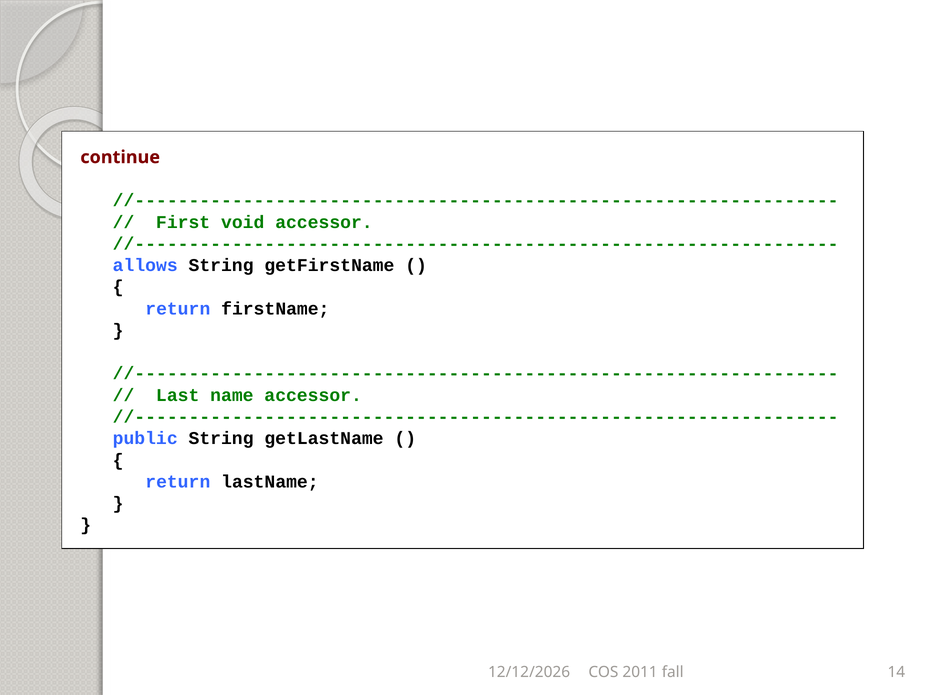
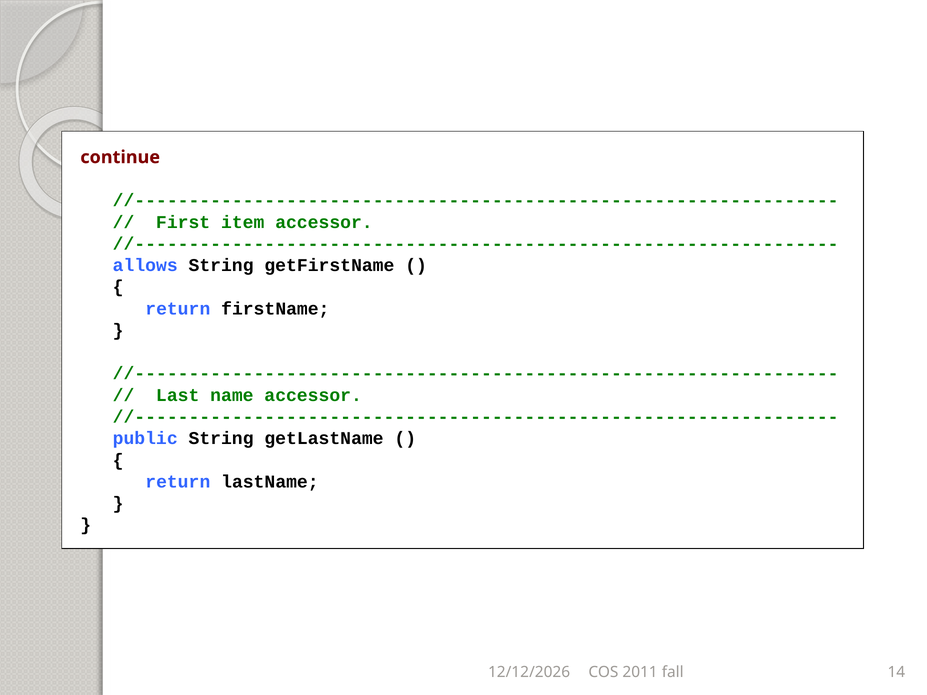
void: void -> item
